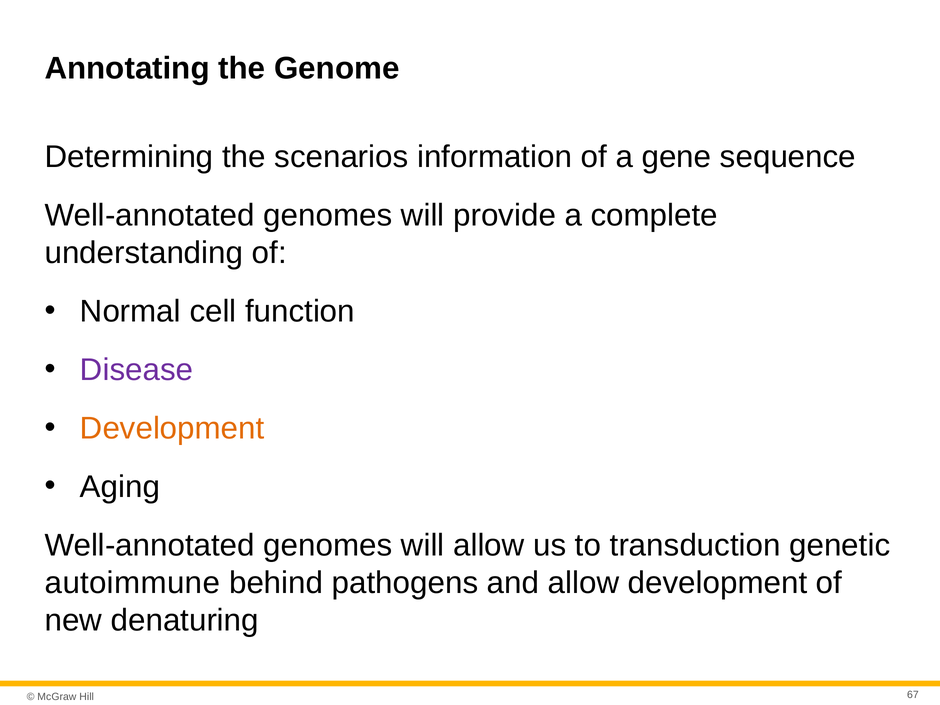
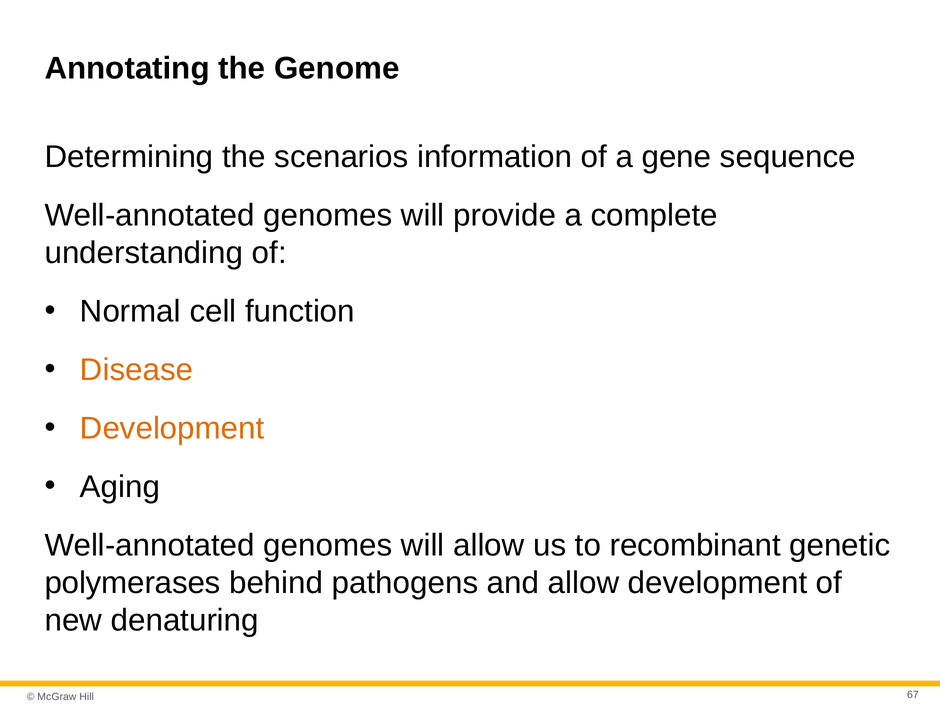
Disease colour: purple -> orange
transduction: transduction -> recombinant
autoimmune: autoimmune -> polymerases
